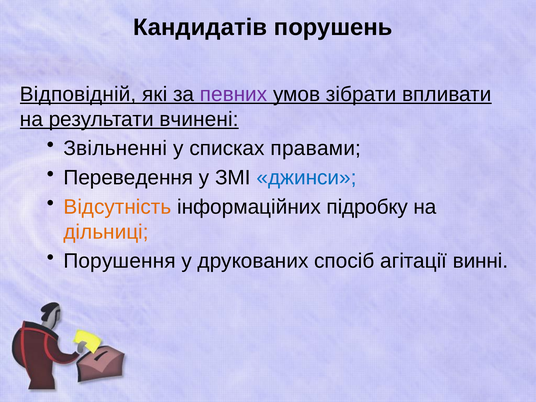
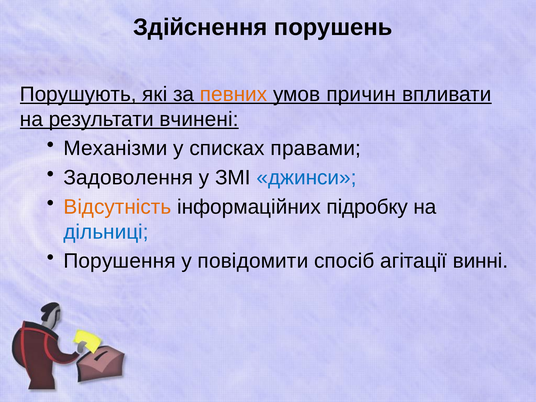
Кандидатів: Кандидатів -> Здійснення
Відповідній: Відповідній -> Порушують
певних colour: purple -> orange
зібрати: зібрати -> причин
Звільненні: Звільненні -> Механізми
Переведення: Переведення -> Задоволення
дільниці colour: orange -> blue
друкованих: друкованих -> повідомити
